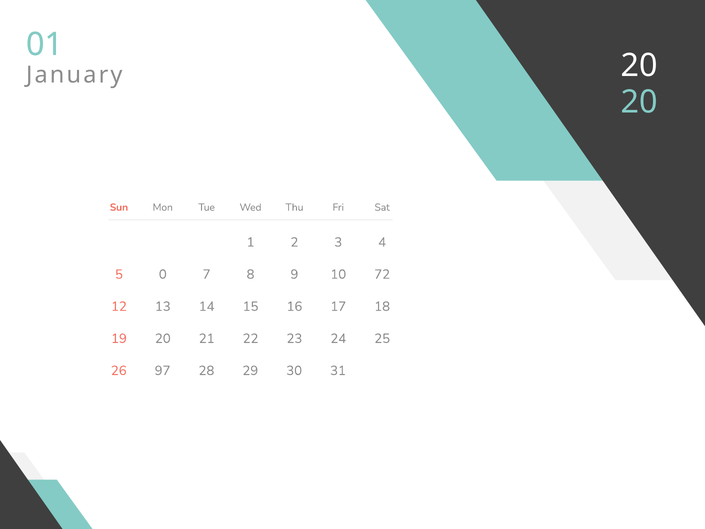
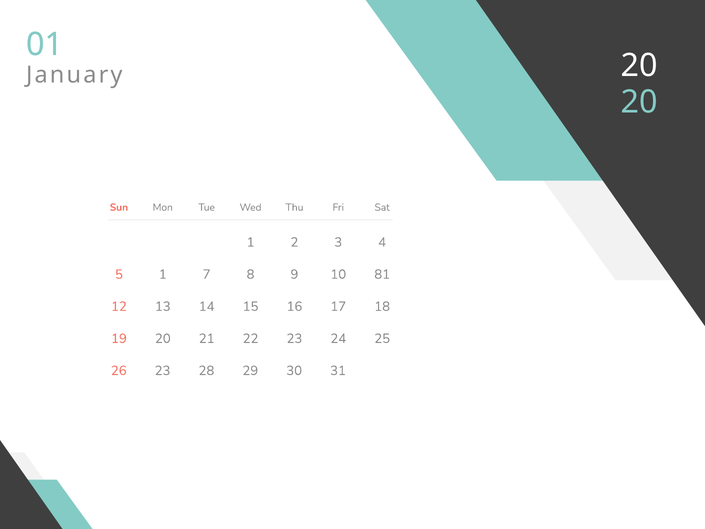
5 0: 0 -> 1
72: 72 -> 81
26 97: 97 -> 23
